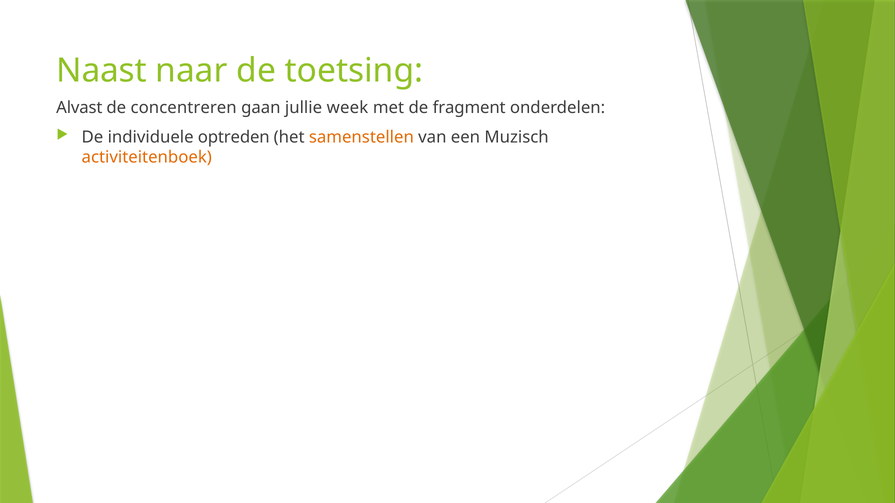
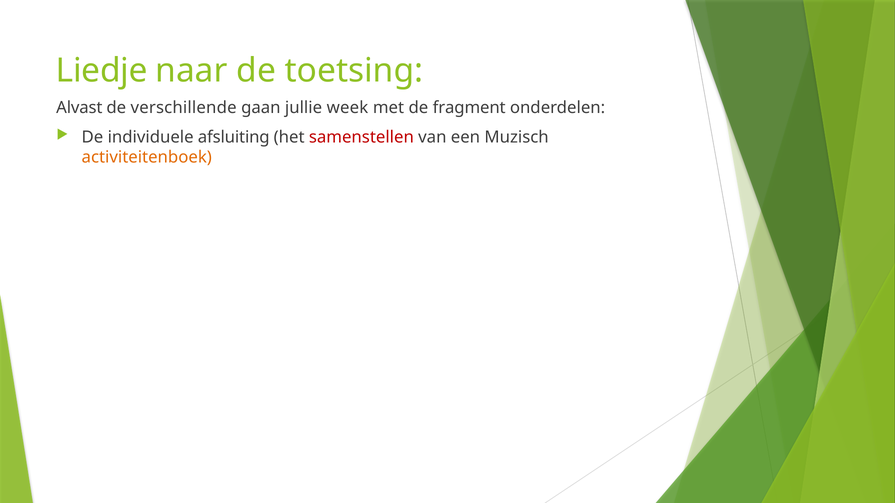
Naast: Naast -> Liedje
concentreren: concentreren -> verschillende
optreden: optreden -> afsluiting
samenstellen colour: orange -> red
